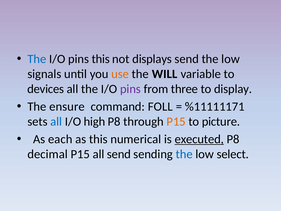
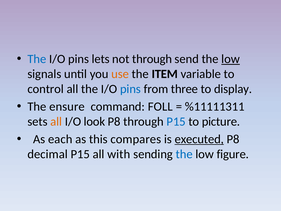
pins this: this -> lets
not displays: displays -> through
low at (231, 59) underline: none -> present
WILL: WILL -> ITEM
devices: devices -> control
pins at (130, 89) colour: purple -> blue
%11111171: %11111171 -> %11111311
all at (56, 121) colour: blue -> orange
high: high -> look
P15 at (176, 121) colour: orange -> blue
numerical: numerical -> compares
all send: send -> with
select: select -> figure
